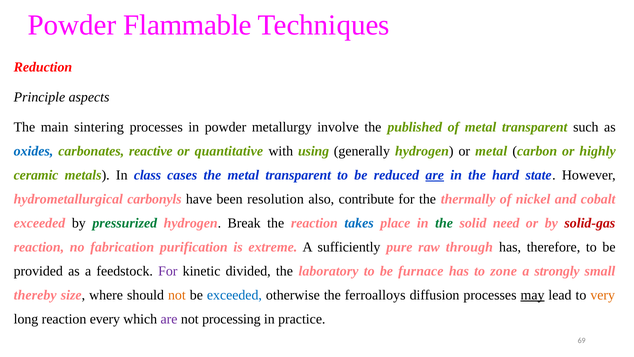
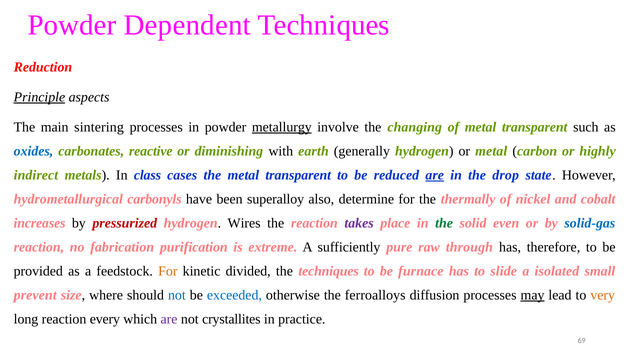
Flammable: Flammable -> Dependent
Principle underline: none -> present
metallurgy underline: none -> present
published: published -> changing
quantitative: quantitative -> diminishing
using: using -> earth
ceramic: ceramic -> indirect
hard: hard -> drop
resolution: resolution -> superalloy
contribute: contribute -> determine
exceeded at (39, 223): exceeded -> increases
pressurized colour: green -> red
Break: Break -> Wires
takes colour: blue -> purple
need: need -> even
solid-gas colour: red -> blue
For at (168, 271) colour: purple -> orange
the laboratory: laboratory -> techniques
zone: zone -> slide
strongly: strongly -> isolated
thereby: thereby -> prevent
not at (177, 295) colour: orange -> blue
processing: processing -> crystallites
